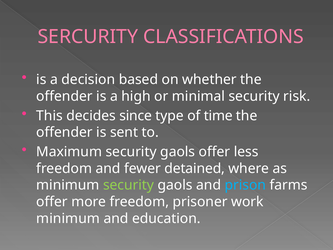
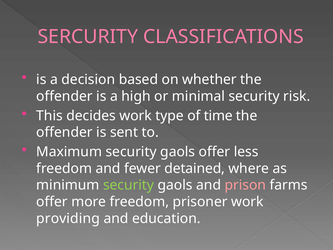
decides since: since -> work
prison colour: light blue -> pink
minimum at (68, 218): minimum -> providing
